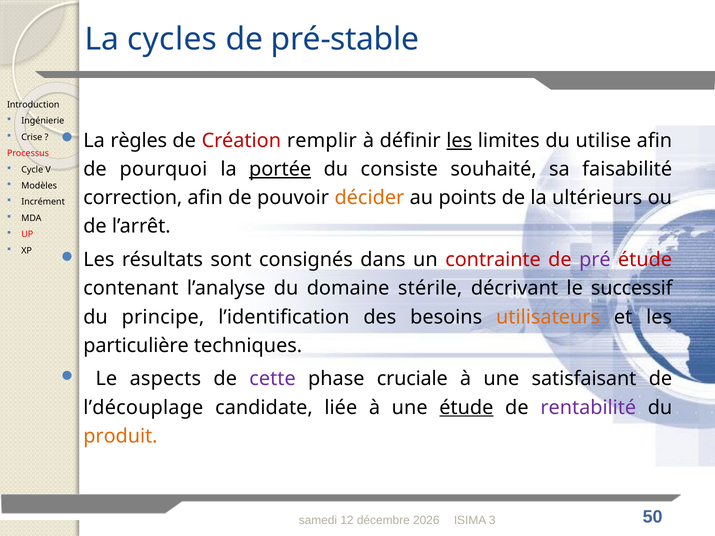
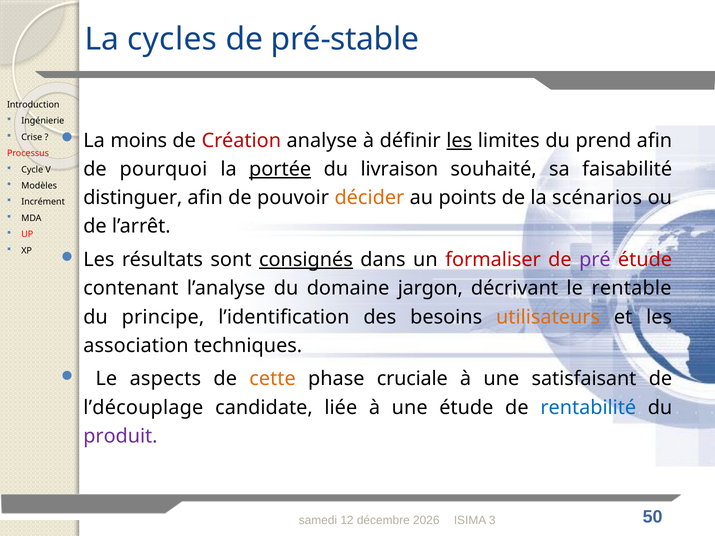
règles: règles -> moins
remplir: remplir -> analyse
utilise: utilise -> prend
consiste: consiste -> livraison
correction: correction -> distinguer
ultérieurs: ultérieurs -> scénarios
consignés underline: none -> present
contrainte: contrainte -> formaliser
stérile: stérile -> jargon
successif: successif -> rentable
particulière: particulière -> association
cette colour: purple -> orange
étude at (466, 408) underline: present -> none
rentabilité colour: purple -> blue
produit colour: orange -> purple
